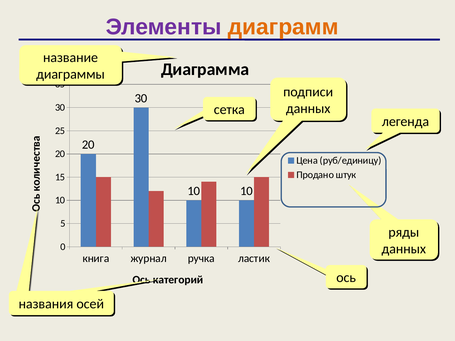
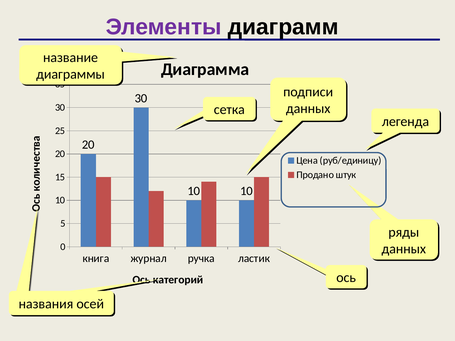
диаграмм colour: orange -> black
